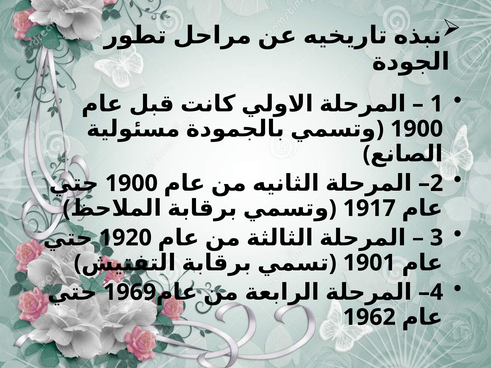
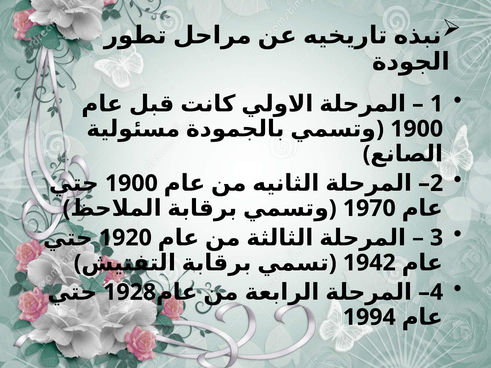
1917: 1917 -> 1970
1901: 1901 -> 1942
1969: 1969 -> 1928
1962: 1962 -> 1994
